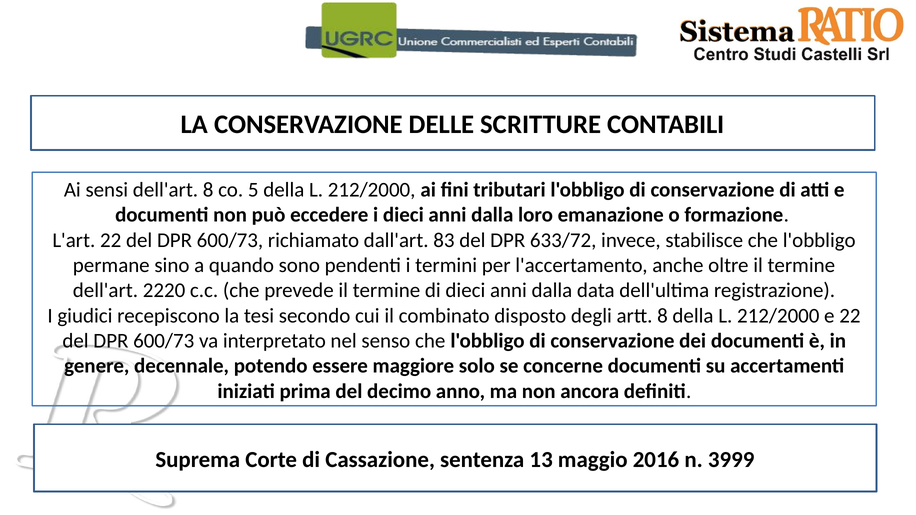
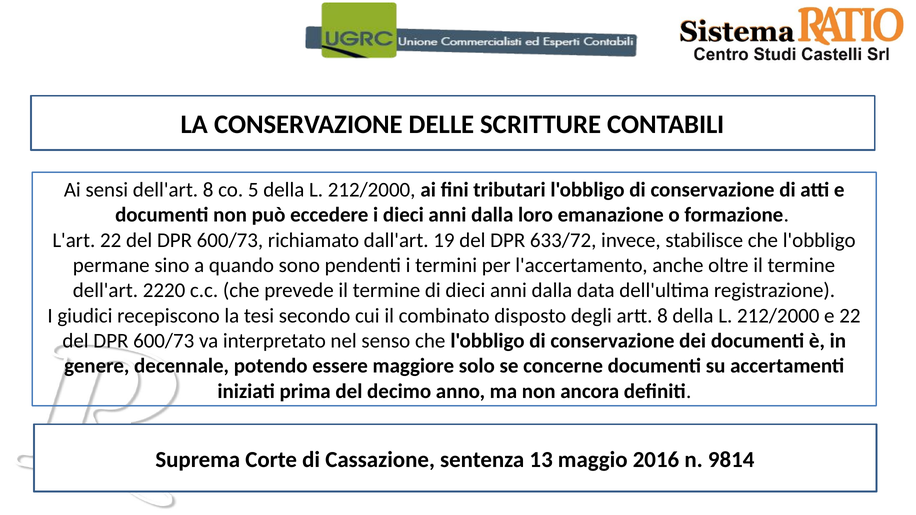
83: 83 -> 19
3999: 3999 -> 9814
